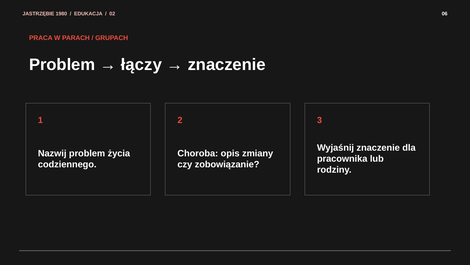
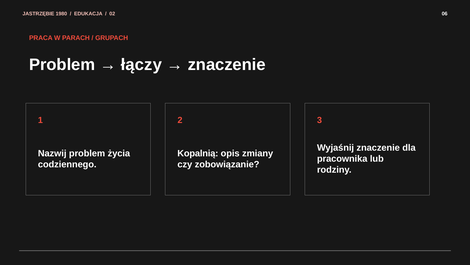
Choroba: Choroba -> Kopalnią
